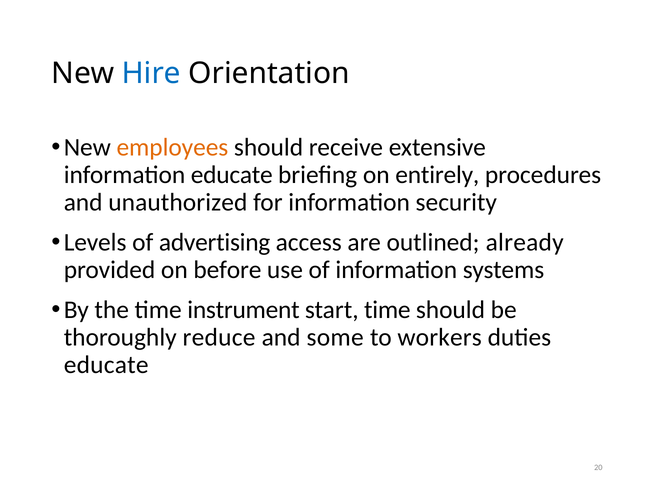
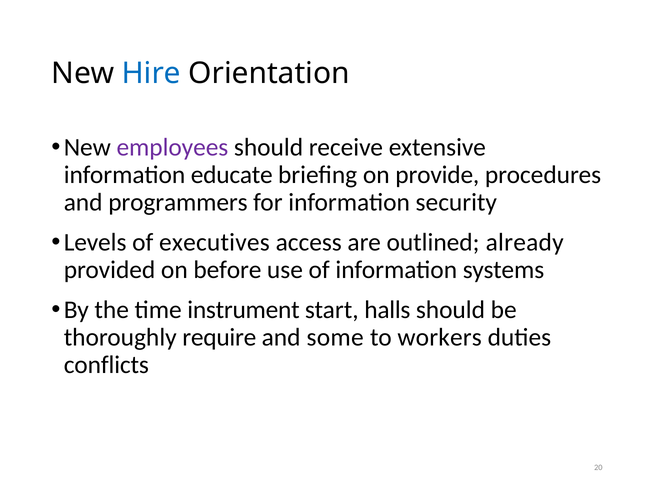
employees colour: orange -> purple
entirely: entirely -> provide
unauthorized: unauthorized -> programmers
advertising: advertising -> executives
start time: time -> halls
reduce: reduce -> require
educate at (106, 365): educate -> conflicts
